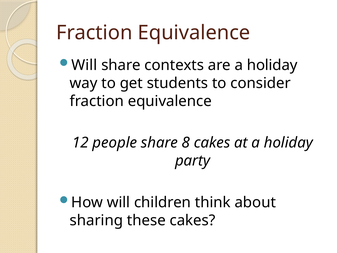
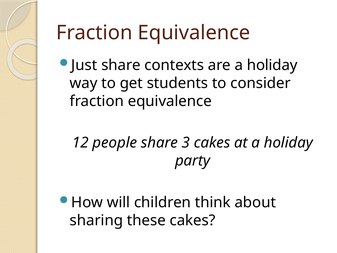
Will at (84, 65): Will -> Just
8: 8 -> 3
